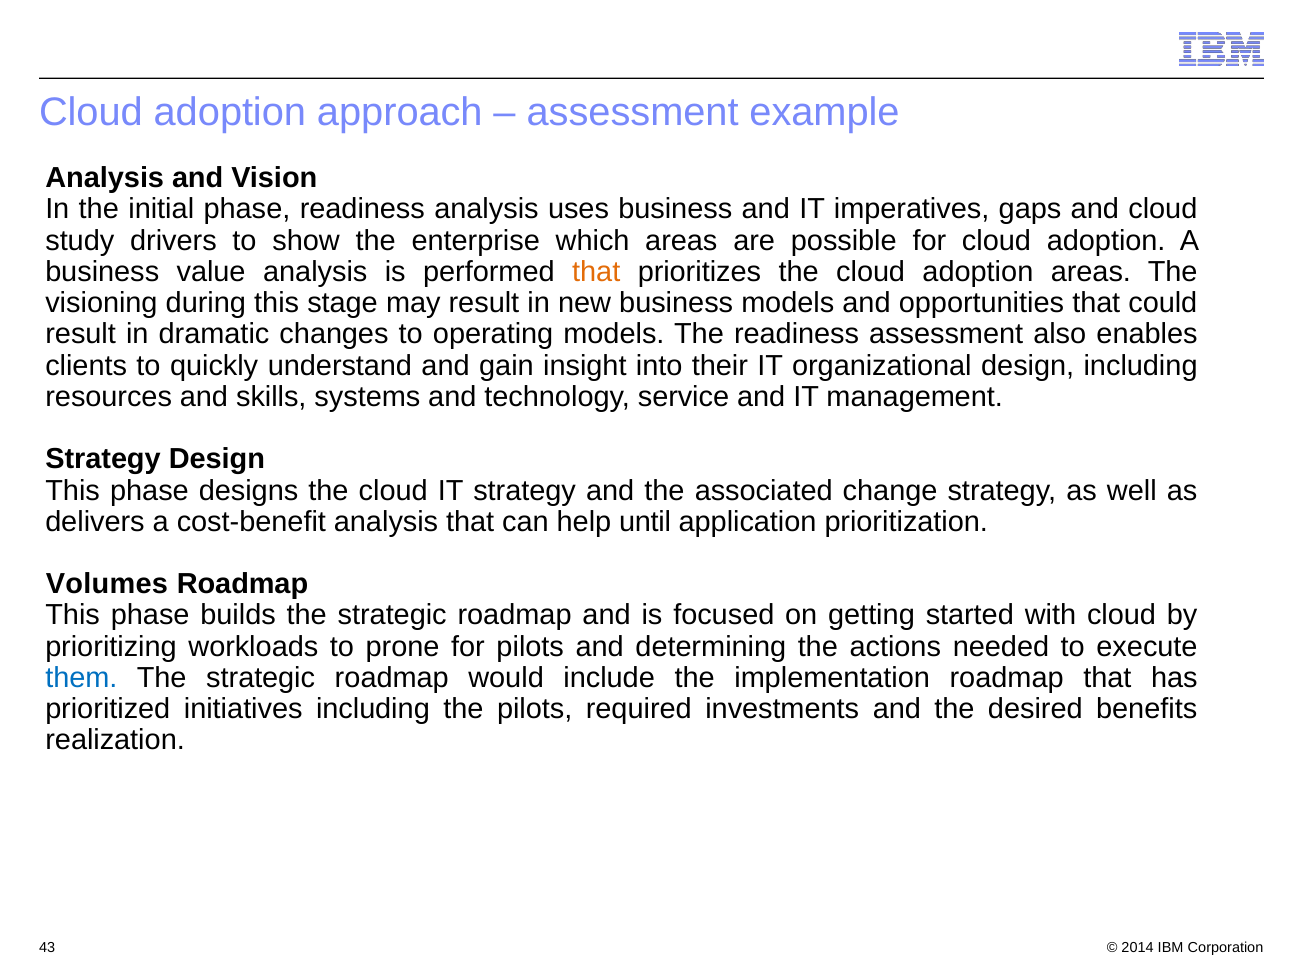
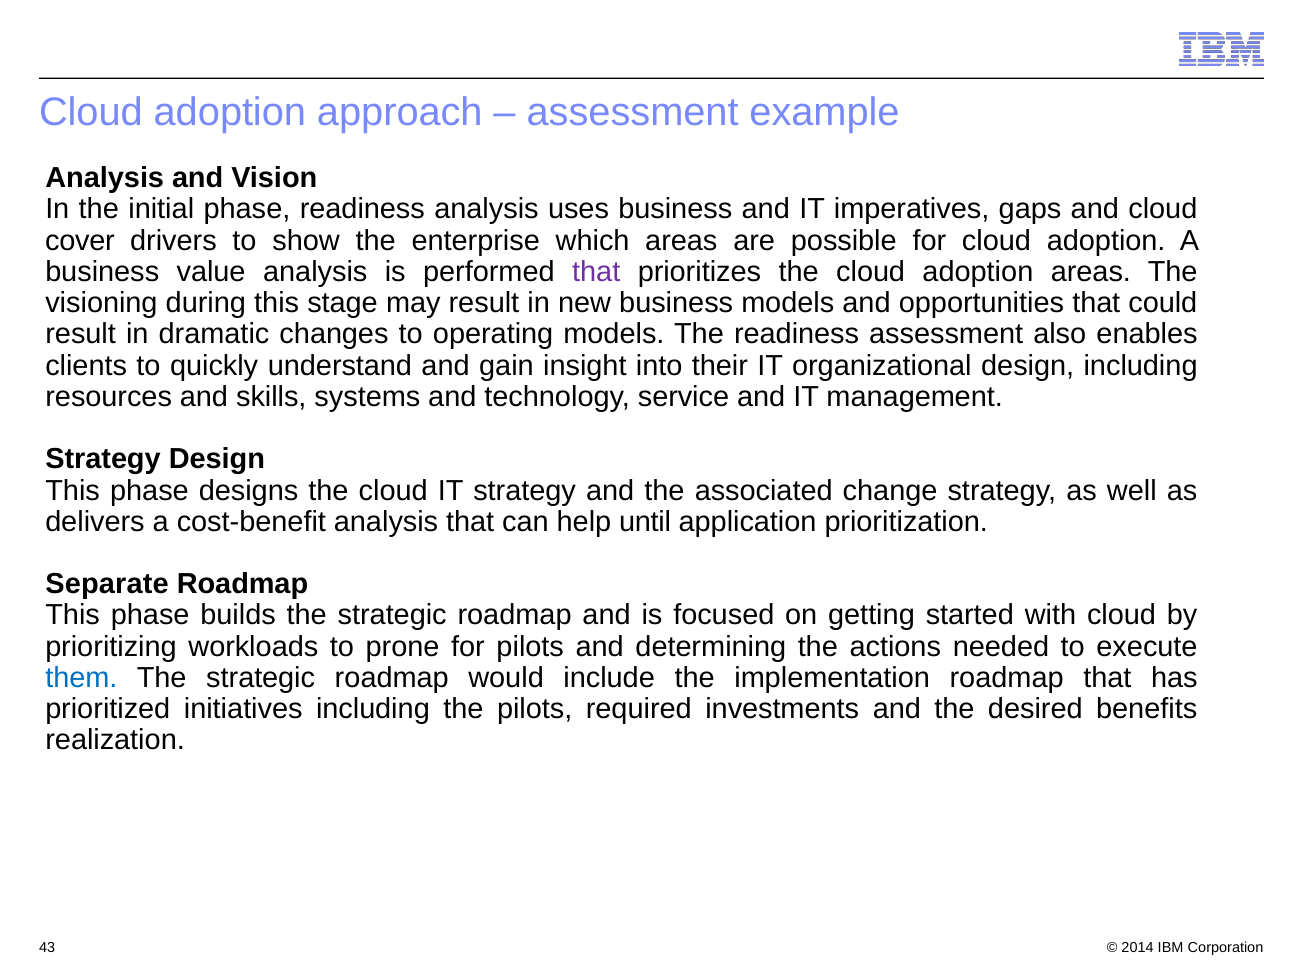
study: study -> cover
that at (596, 272) colour: orange -> purple
Volumes: Volumes -> Separate
